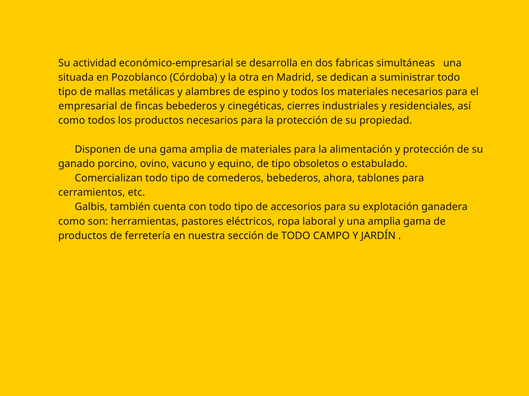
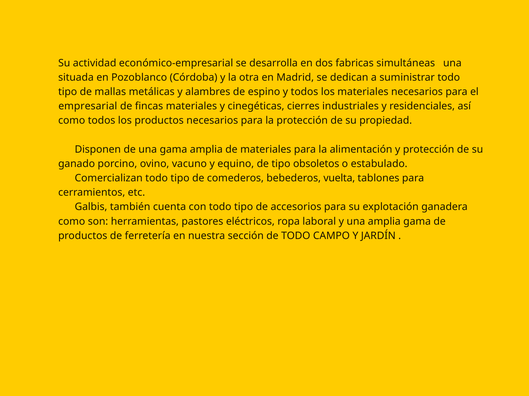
fincas bebederos: bebederos -> materiales
ahora: ahora -> vuelta
